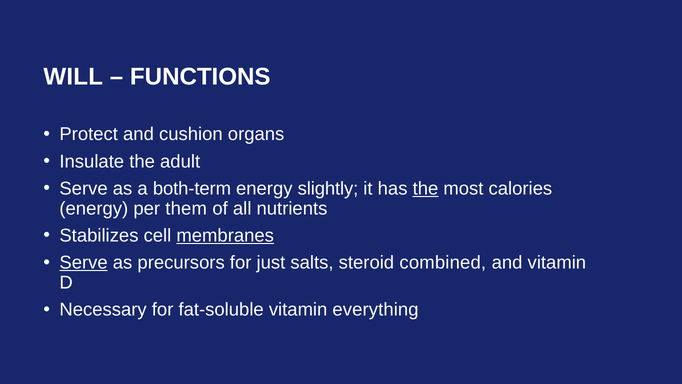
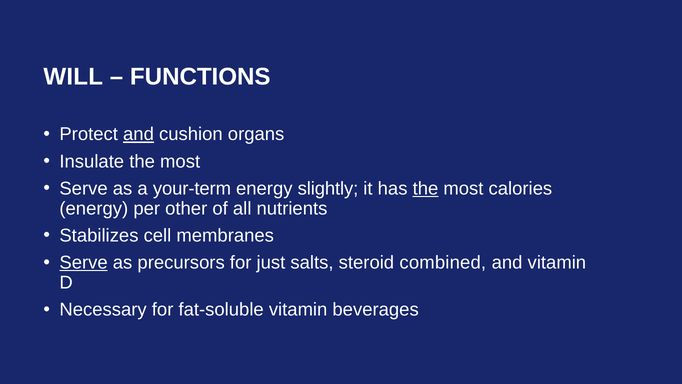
and at (139, 134) underline: none -> present
Insulate the adult: adult -> most
both-term: both-term -> your-term
them: them -> other
membranes underline: present -> none
everything: everything -> beverages
